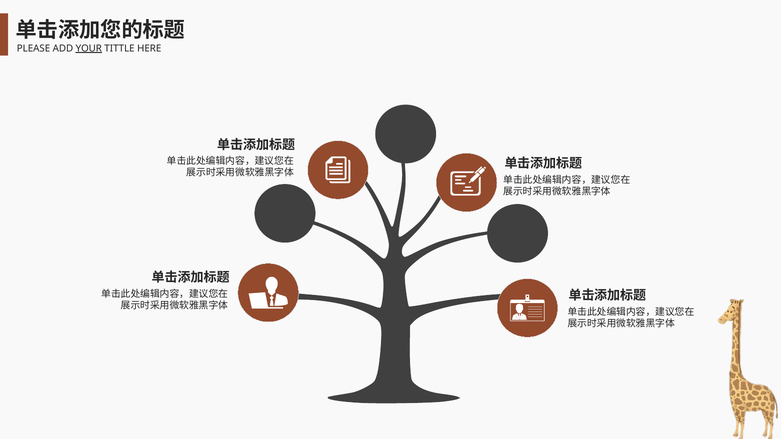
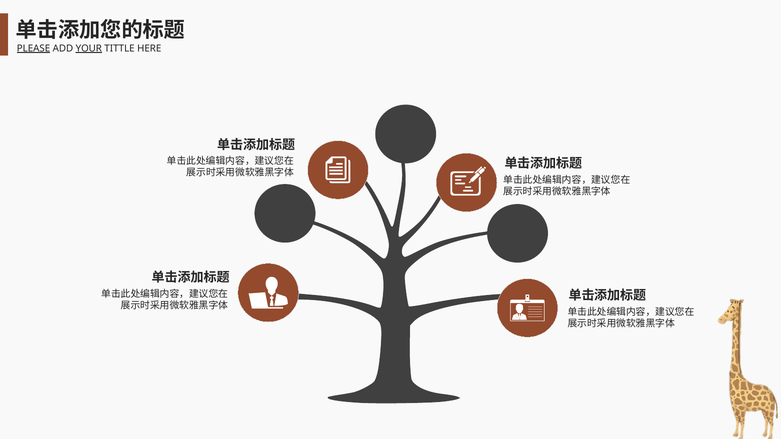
PLEASE underline: none -> present
